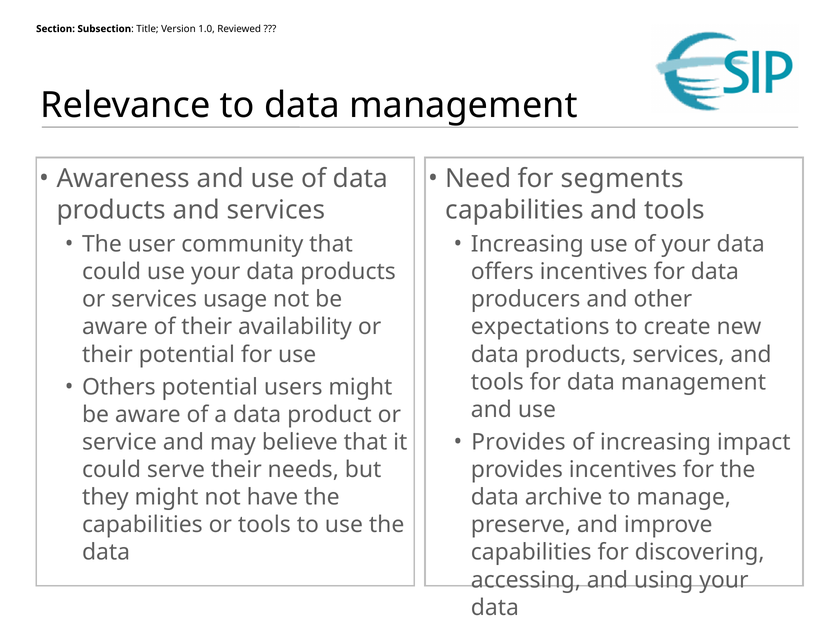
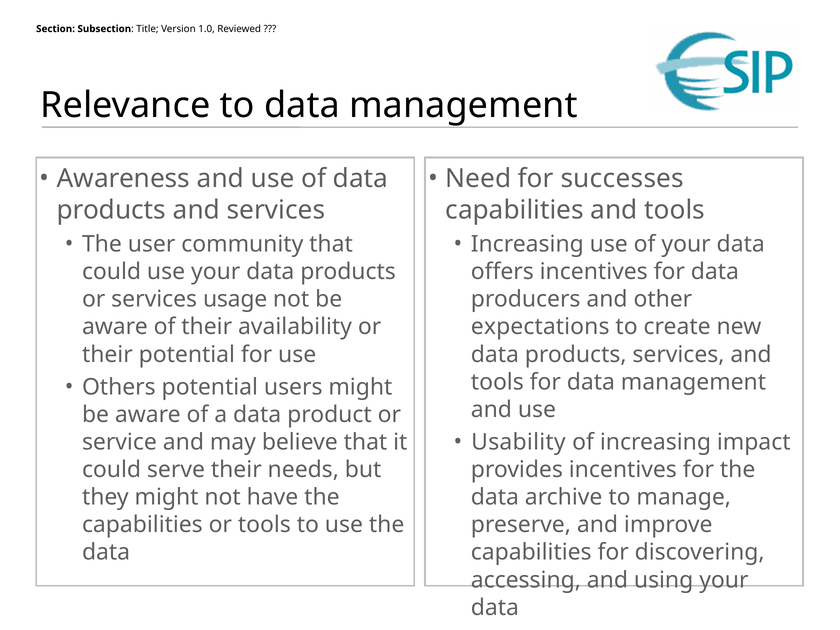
segments: segments -> successes
Provides at (518, 442): Provides -> Usability
